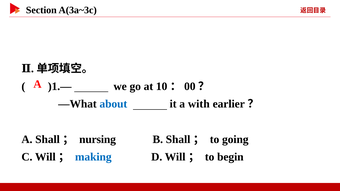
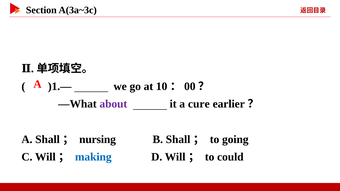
about colour: blue -> purple
with: with -> cure
begin: begin -> could
